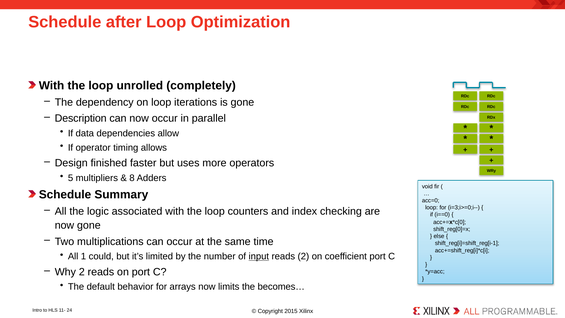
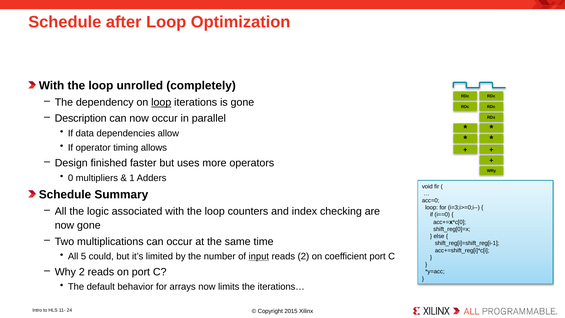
loop at (161, 102) underline: none -> present
5: 5 -> 0
8: 8 -> 1
1: 1 -> 5
becomes…: becomes… -> iterations…
